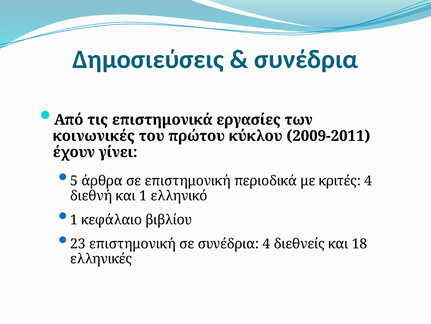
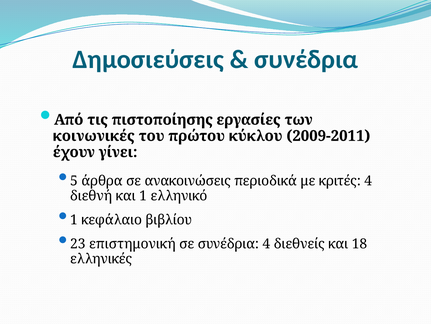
επιστημονικά: επιστημονικά -> πιστοποίησης
σε επιστημονική: επιστημονική -> ανακοινώσεις
